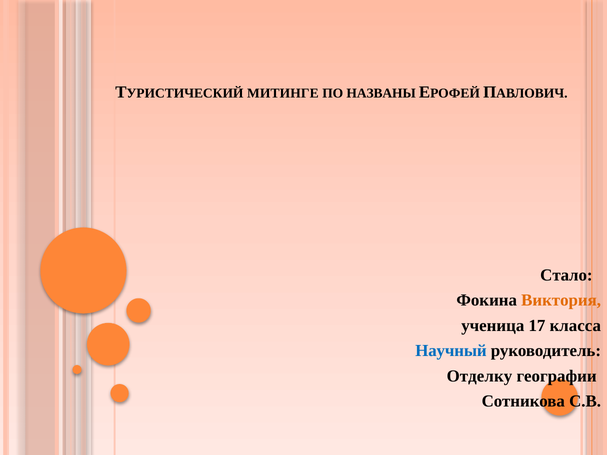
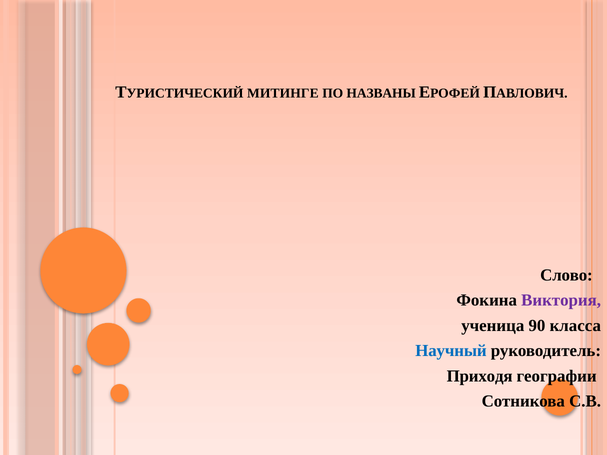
Стало: Стало -> Слово
Виктория colour: orange -> purple
17: 17 -> 90
Отделку: Отделку -> Приходя
